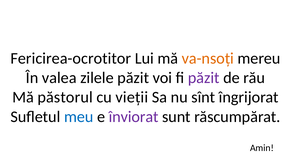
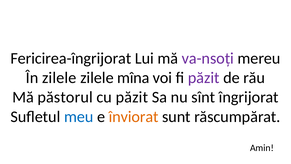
Fericirea-ocrotitor: Fericirea-ocrotitor -> Fericirea-îngrijorat
va-nsoți colour: orange -> purple
În valea: valea -> zilele
zilele păzit: păzit -> mîna
cu vieții: vieții -> păzit
înviorat colour: purple -> orange
